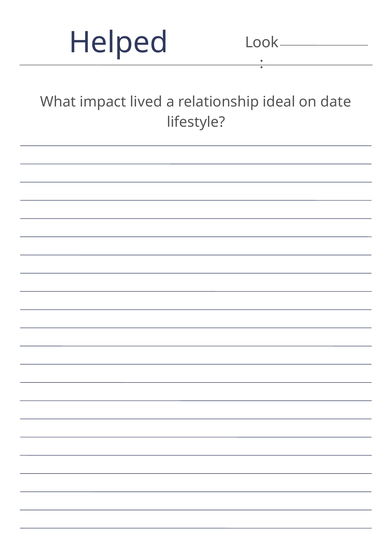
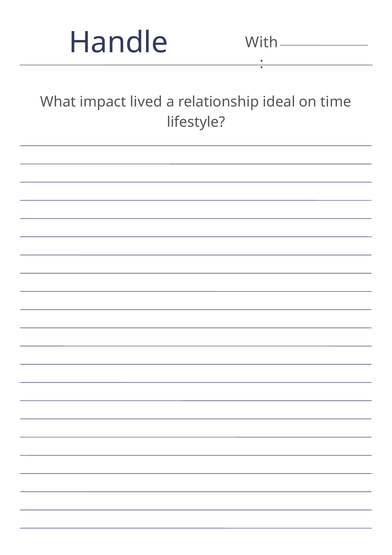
Helped: Helped -> Handle
Look: Look -> With
date: date -> time
